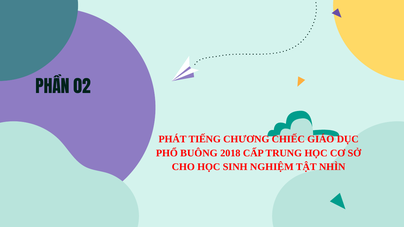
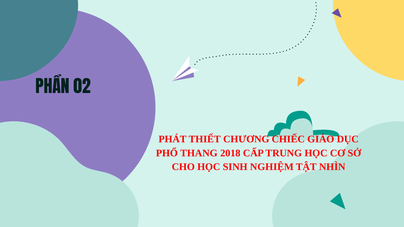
TIẾNG: TIẾNG -> THIẾT
BUÔNG: BUÔNG -> THANG
